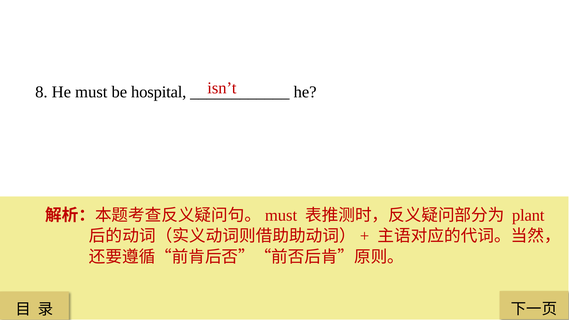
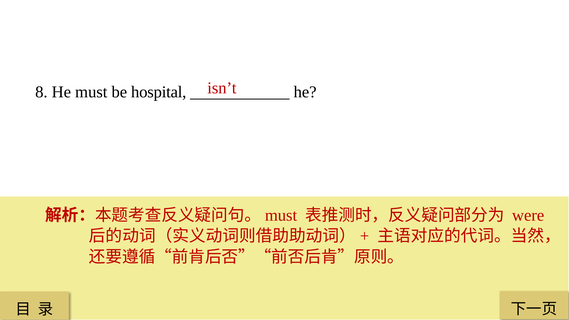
plant: plant -> were
